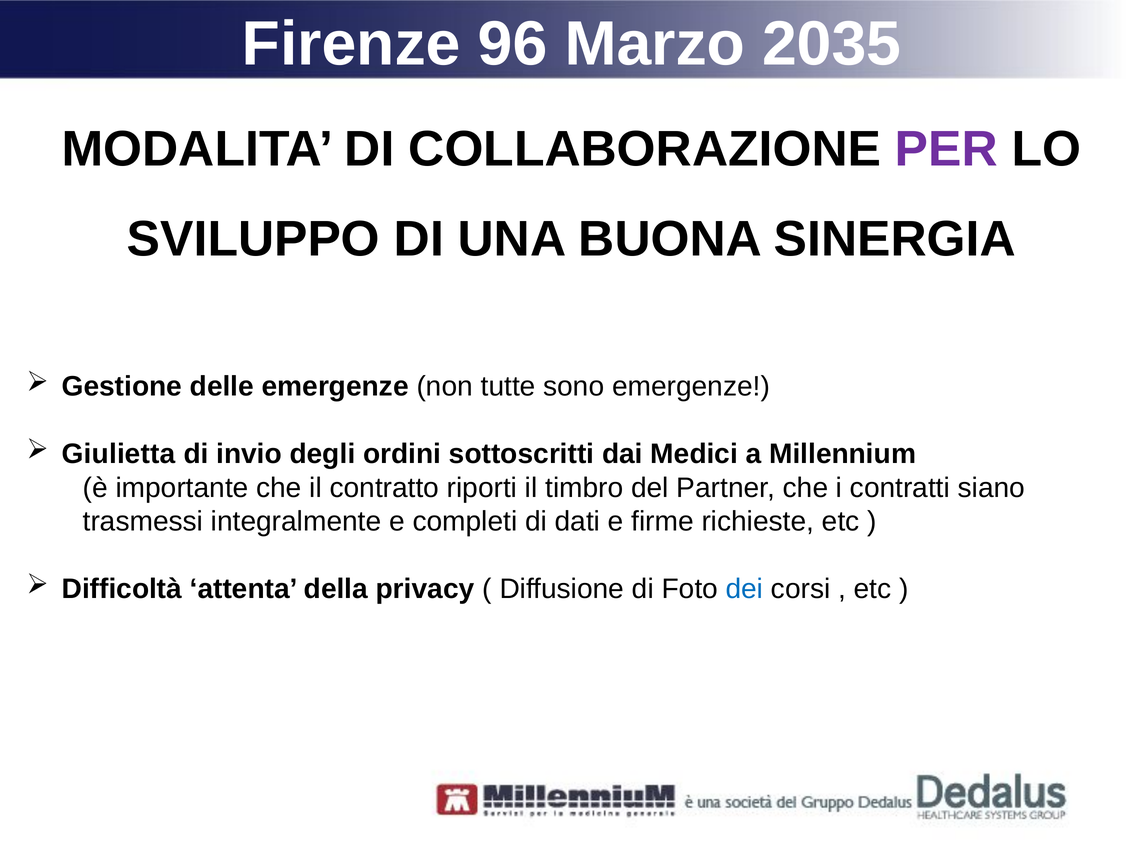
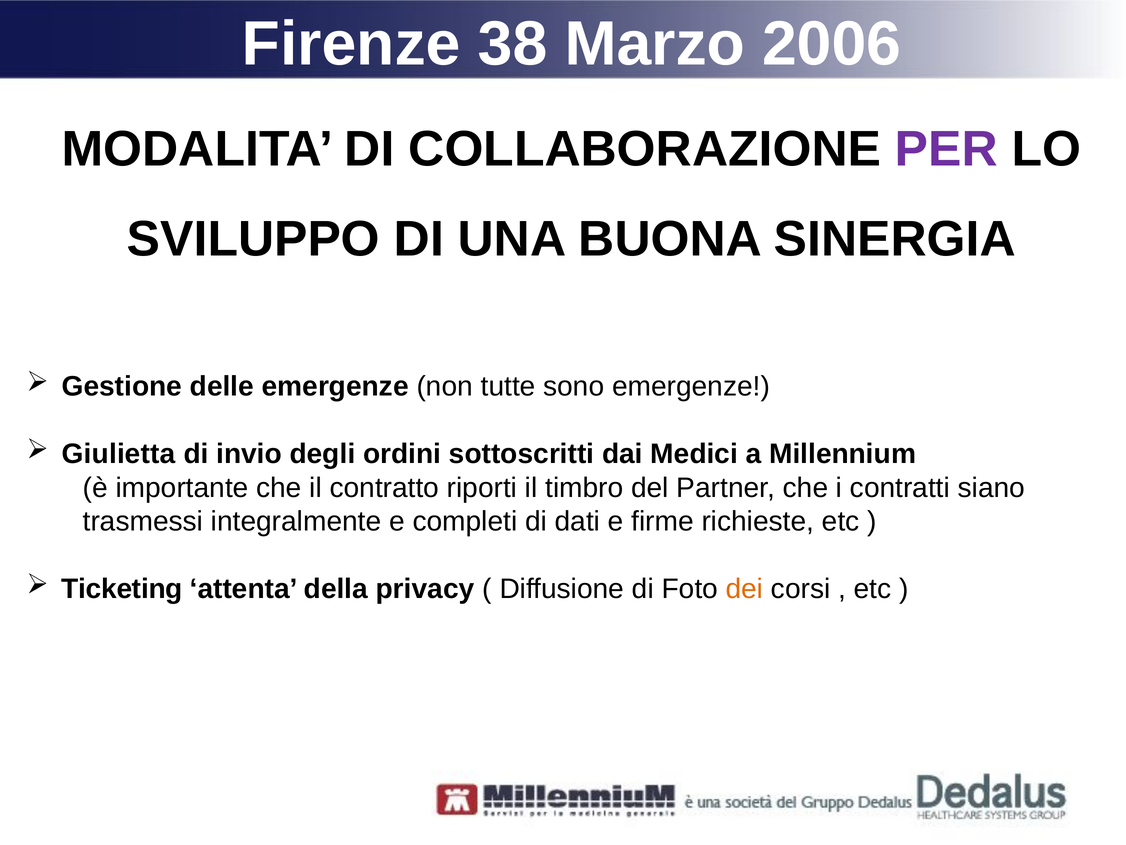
96: 96 -> 38
2035: 2035 -> 2006
Difficoltà: Difficoltà -> Ticketing
dei colour: blue -> orange
